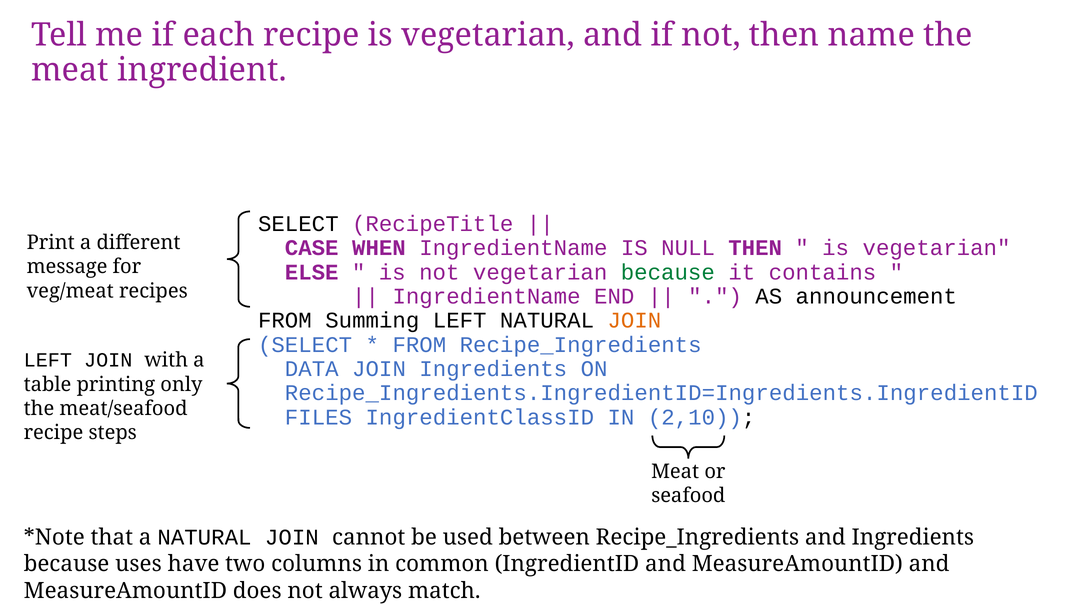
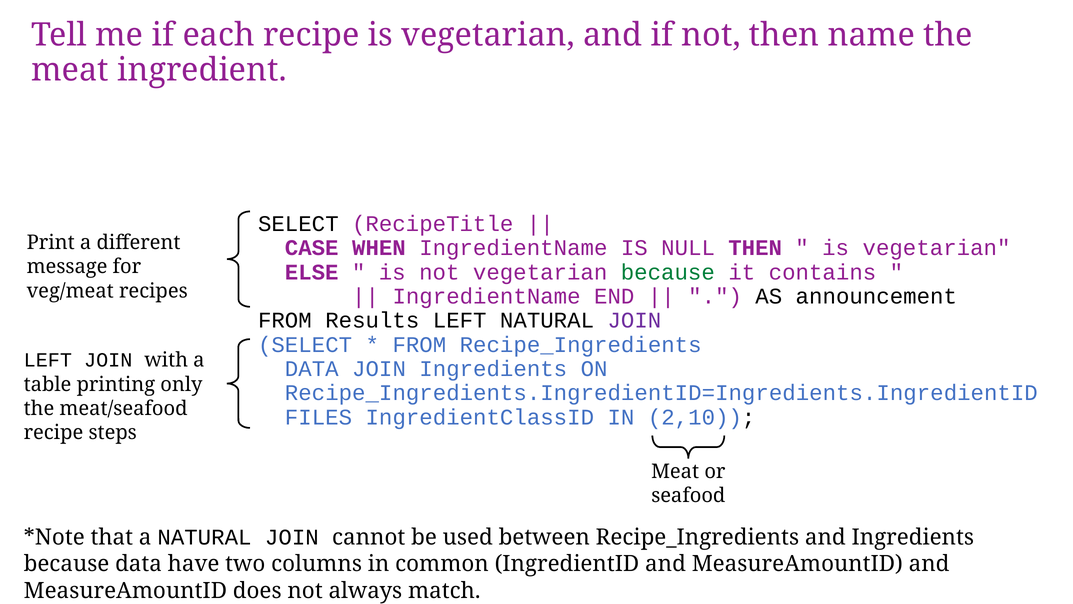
Summing: Summing -> Results
JOIN at (634, 320) colour: orange -> purple
because uses: uses -> data
